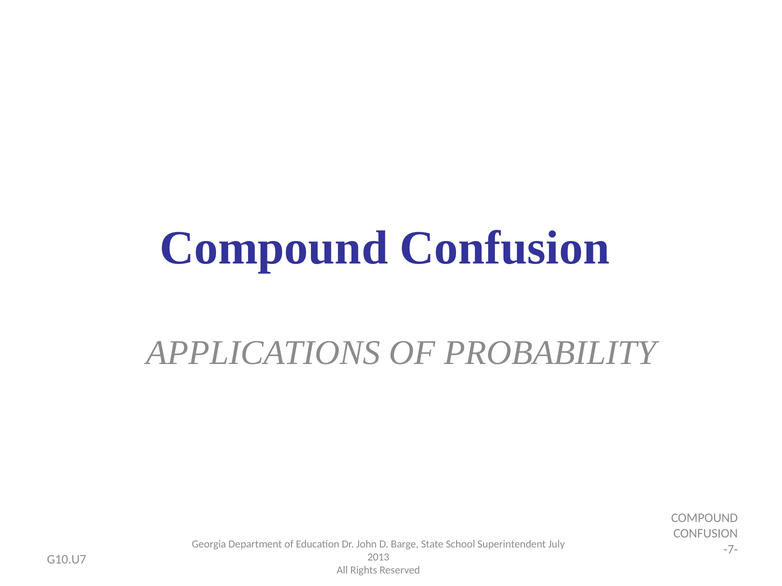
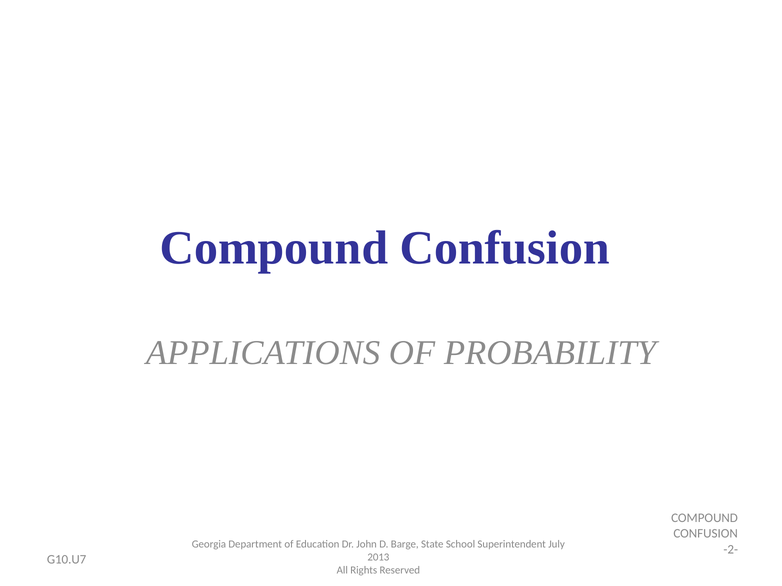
-7-: -7- -> -2-
